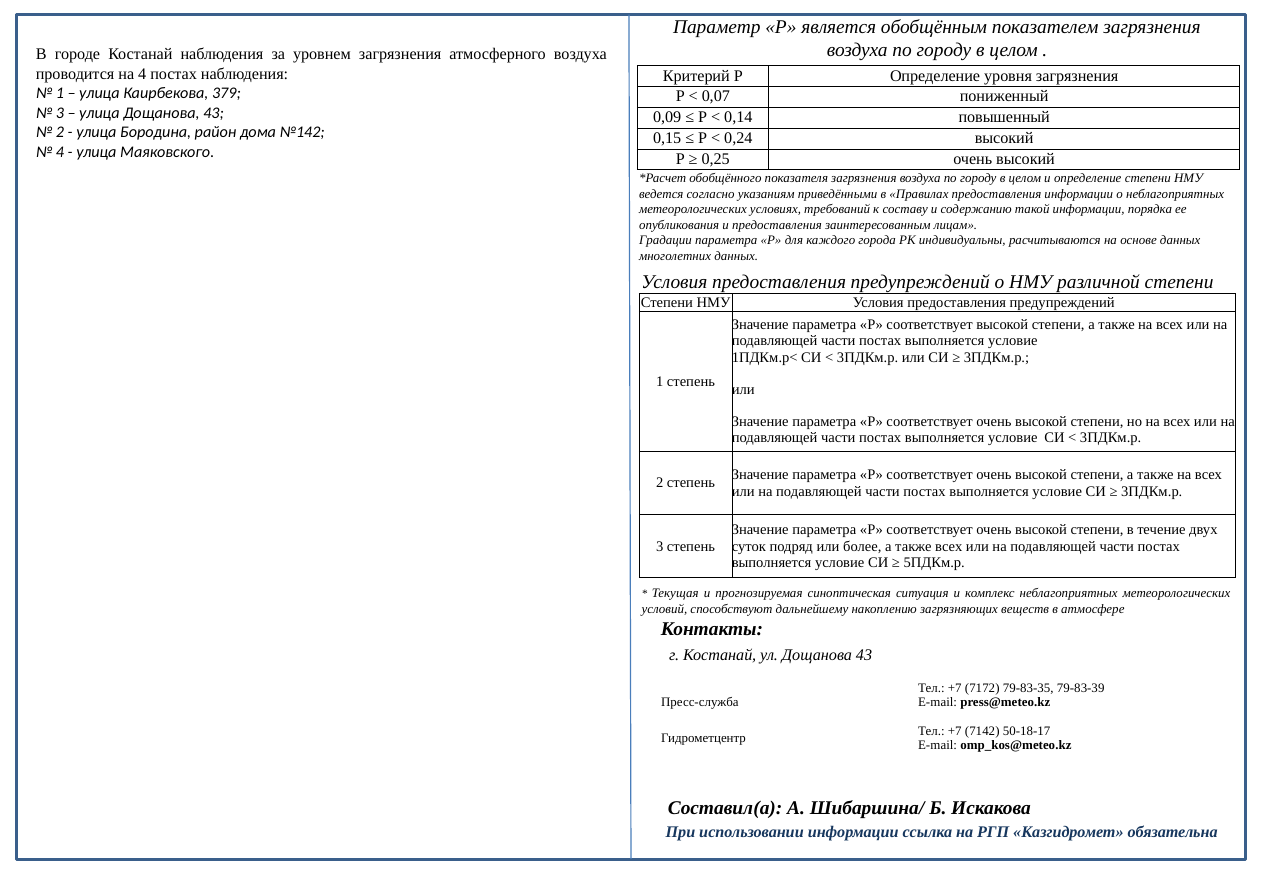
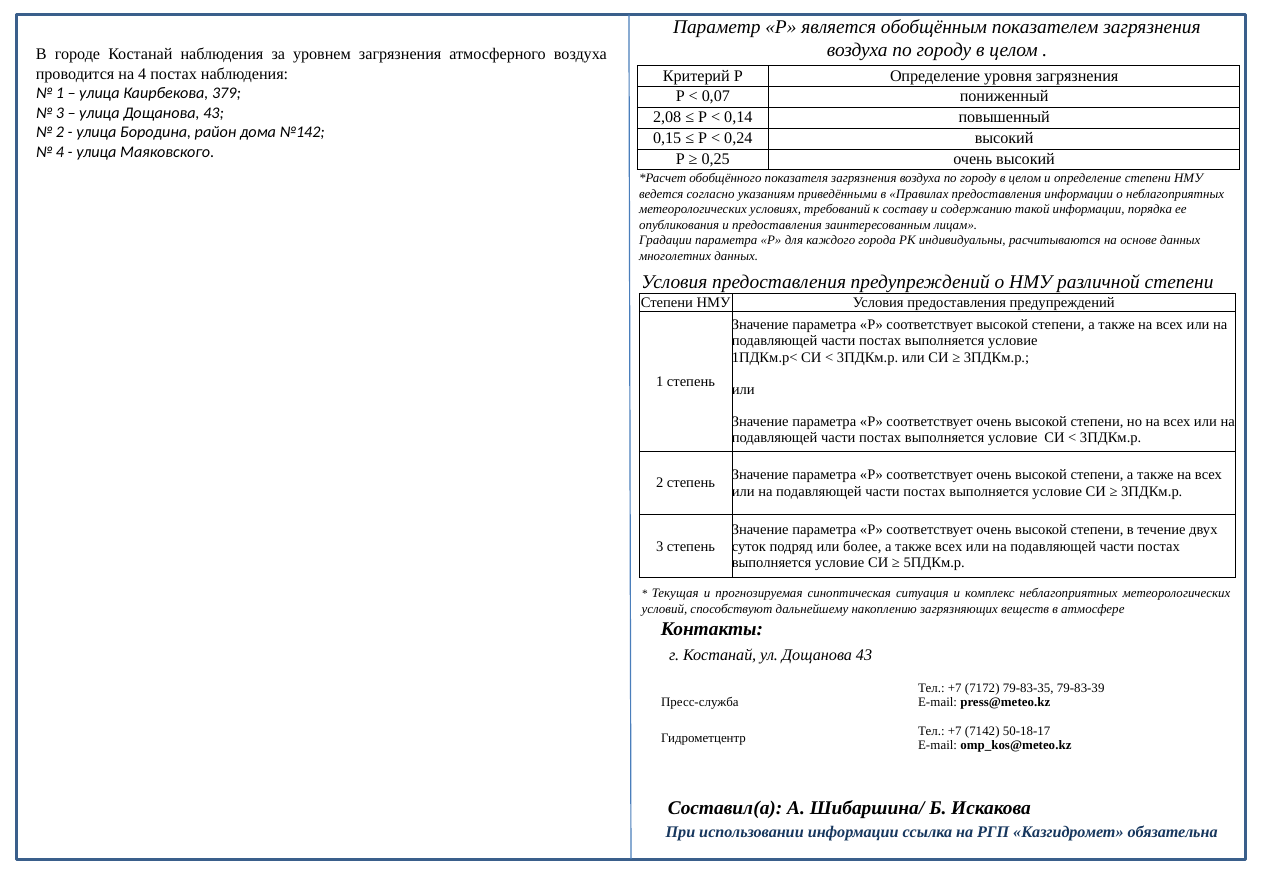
0,09: 0,09 -> 2,08
